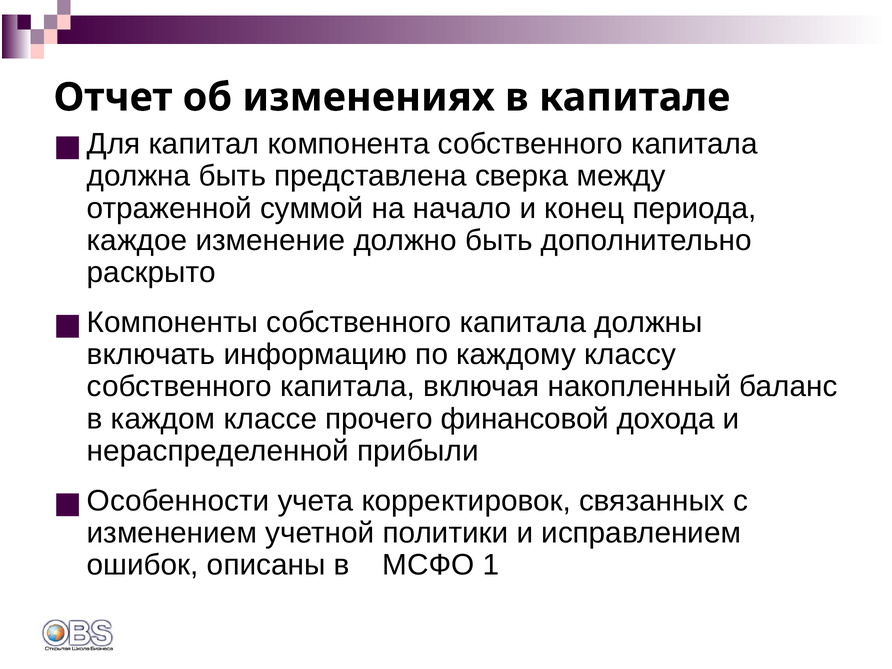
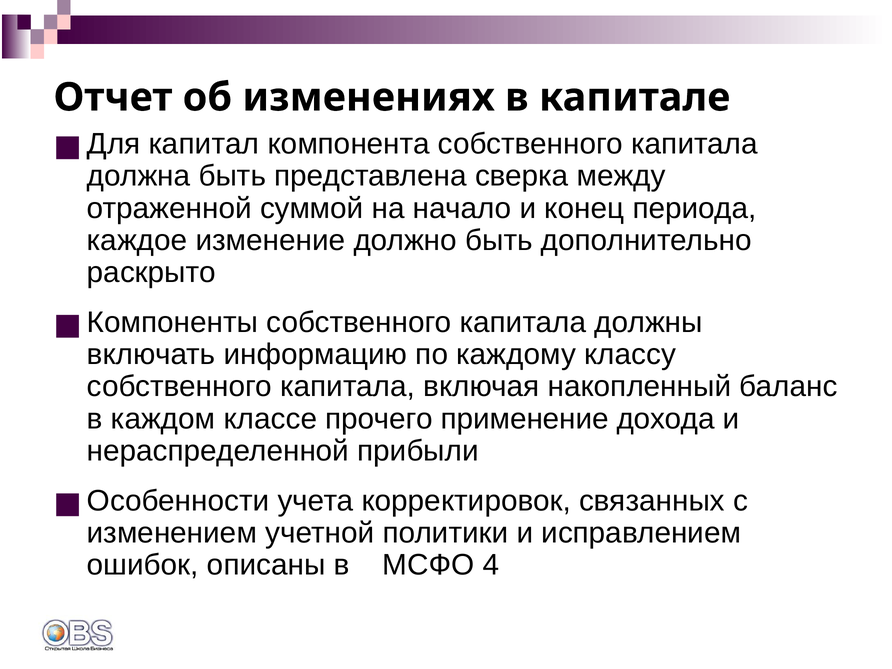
финансовой: финансовой -> применение
1: 1 -> 4
